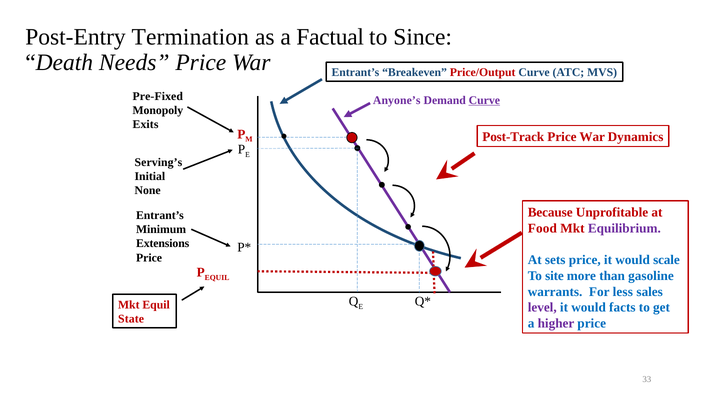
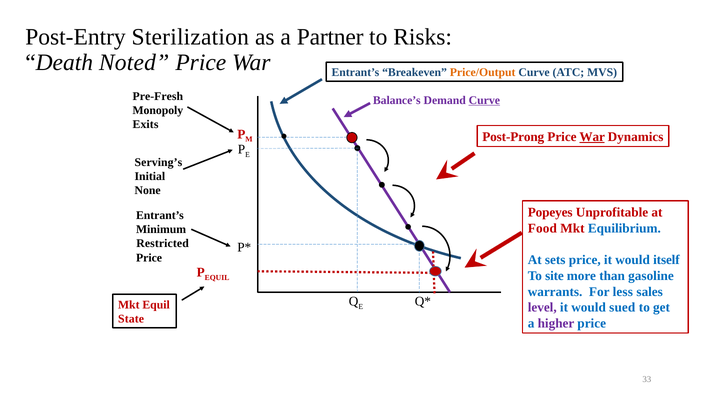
Termination: Termination -> Sterilization
Factual: Factual -> Partner
Since: Since -> Risks
Needs: Needs -> Noted
Price/Output colour: red -> orange
Pre-Fixed: Pre-Fixed -> Pre-Fresh
Anyone’s: Anyone’s -> Balance’s
Post-Track: Post-Track -> Post-Prong
War at (592, 137) underline: none -> present
Because: Because -> Popeyes
Equilibrium colour: purple -> blue
Extensions: Extensions -> Restricted
scale: scale -> itself
facts: facts -> sued
